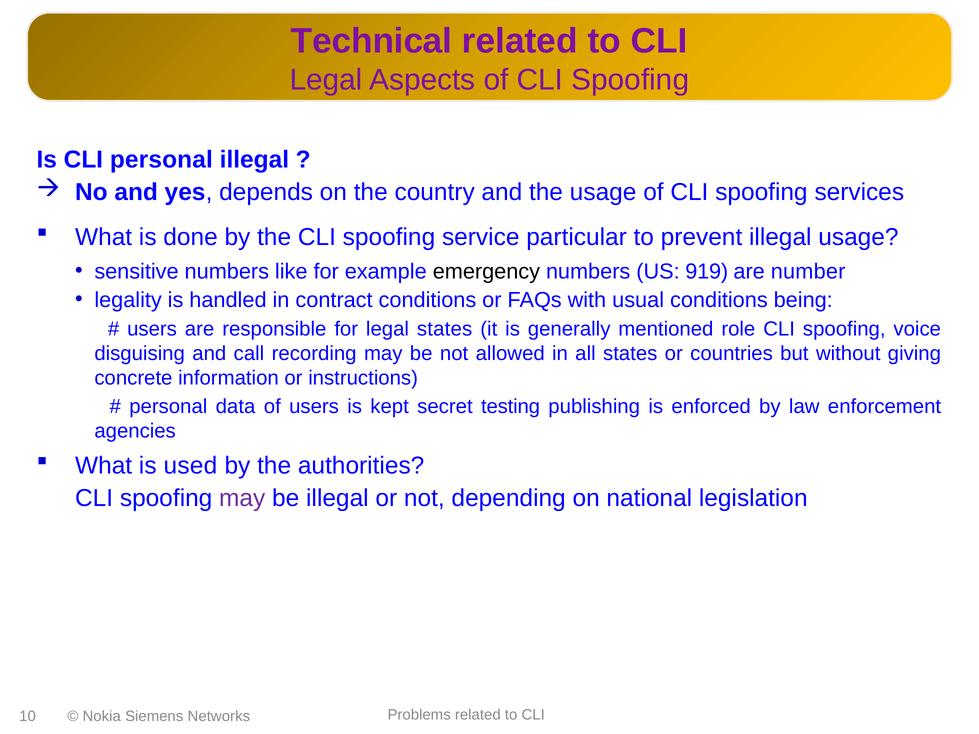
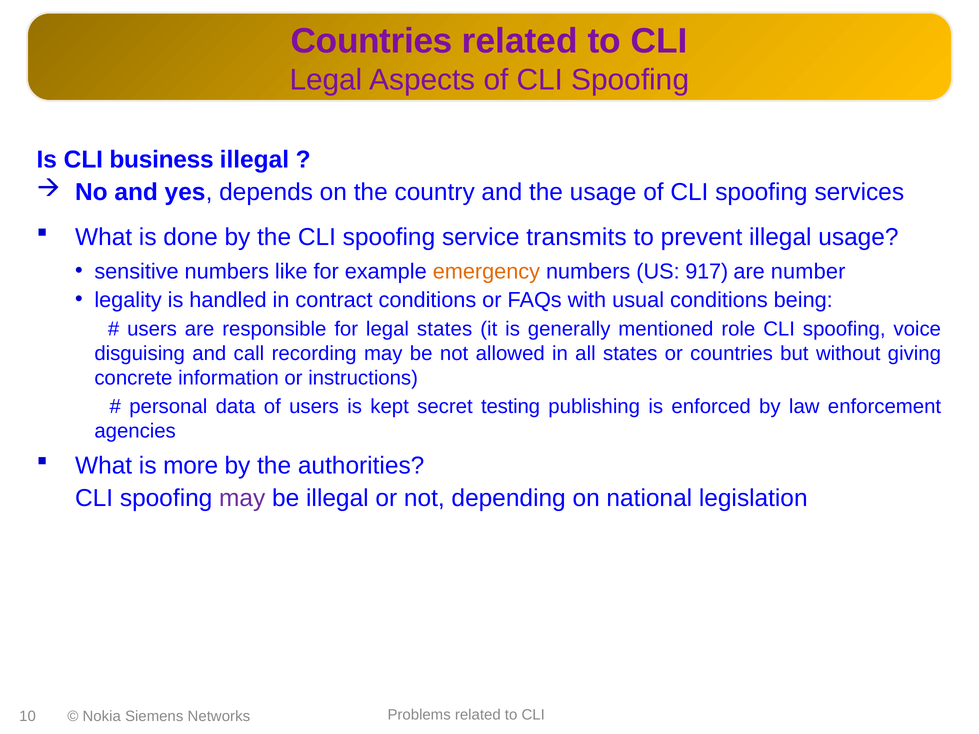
Technical at (372, 41): Technical -> Countries
CLI personal: personal -> business
particular: particular -> transmits
emergency colour: black -> orange
919: 919 -> 917
used: used -> more
